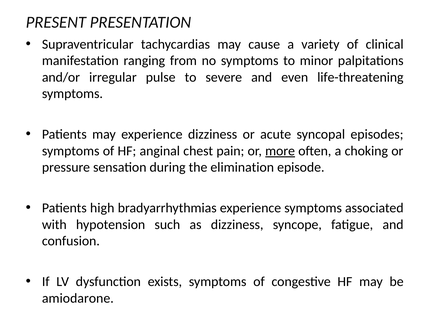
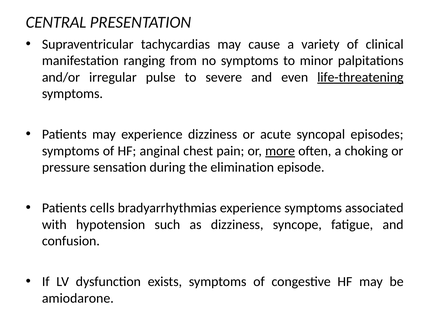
PRESENT: PRESENT -> CENTRAL
life-threatening underline: none -> present
high: high -> cells
